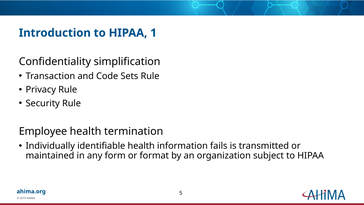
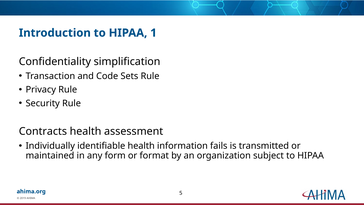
Employee: Employee -> Contracts
termination: termination -> assessment
